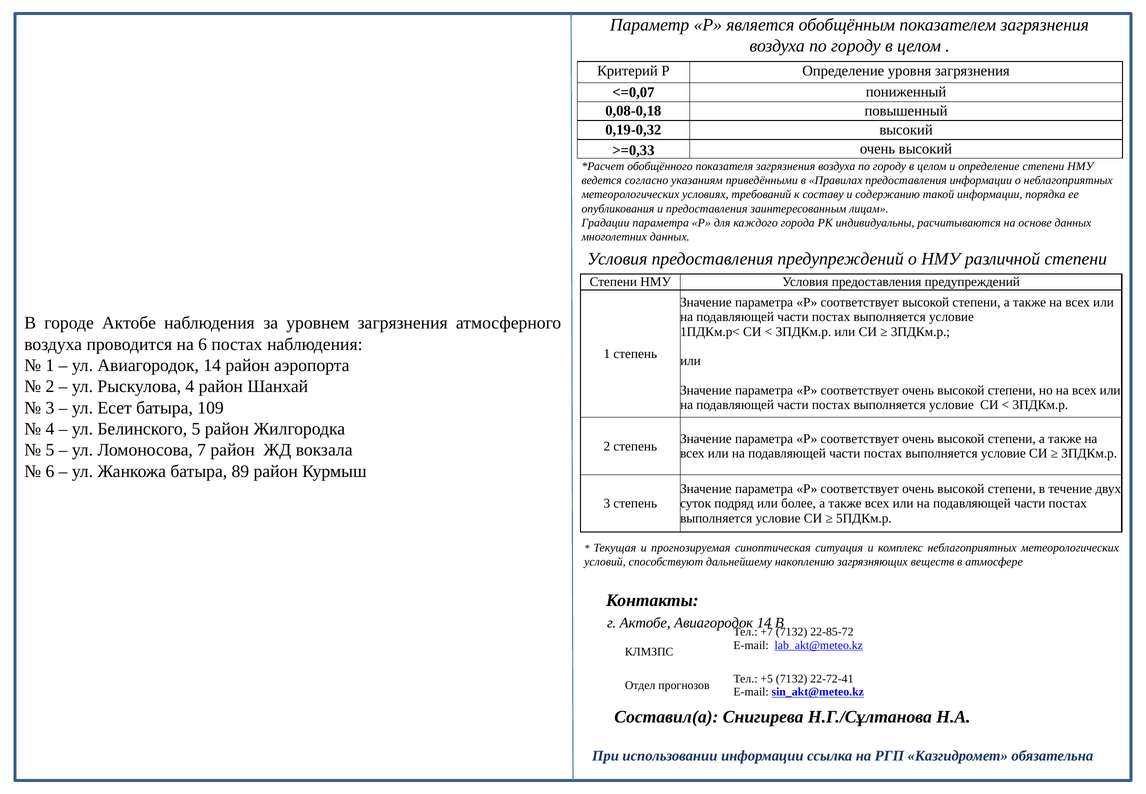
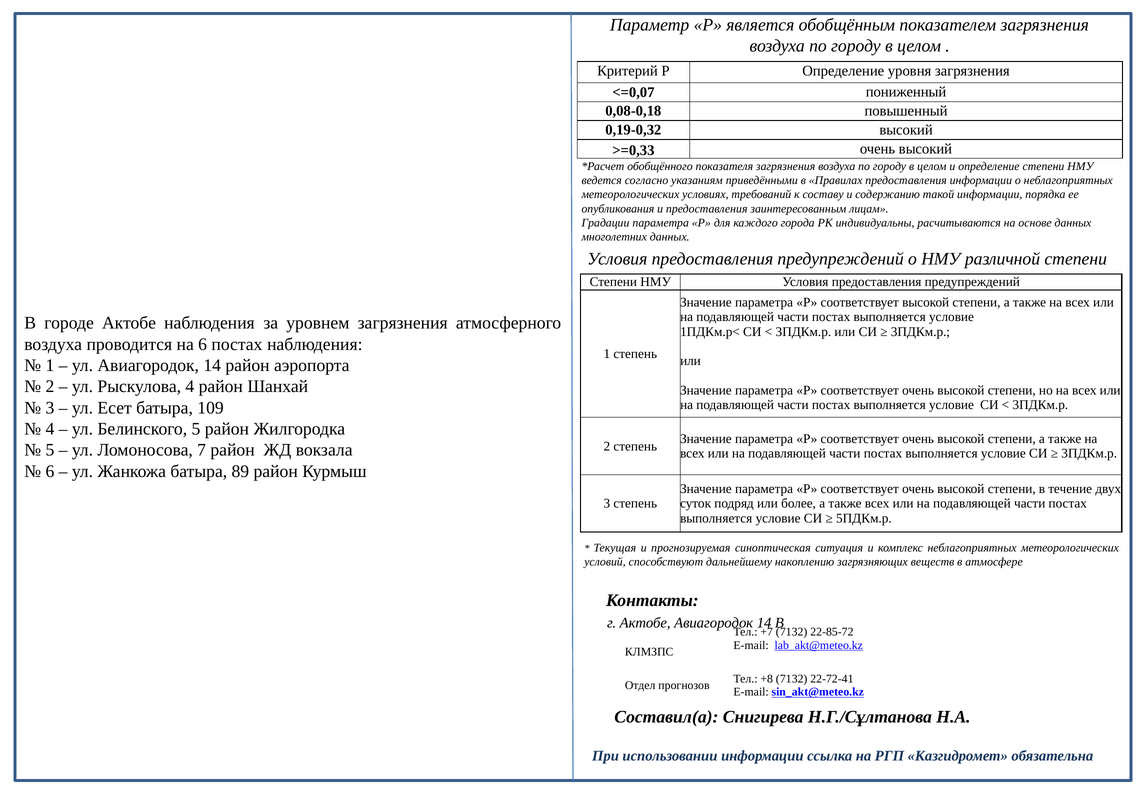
+5: +5 -> +8
